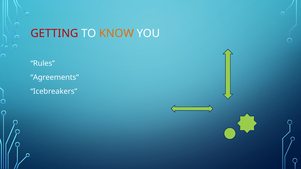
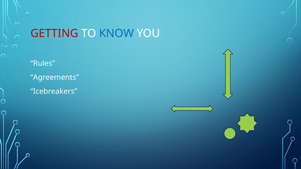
KNOW colour: orange -> blue
